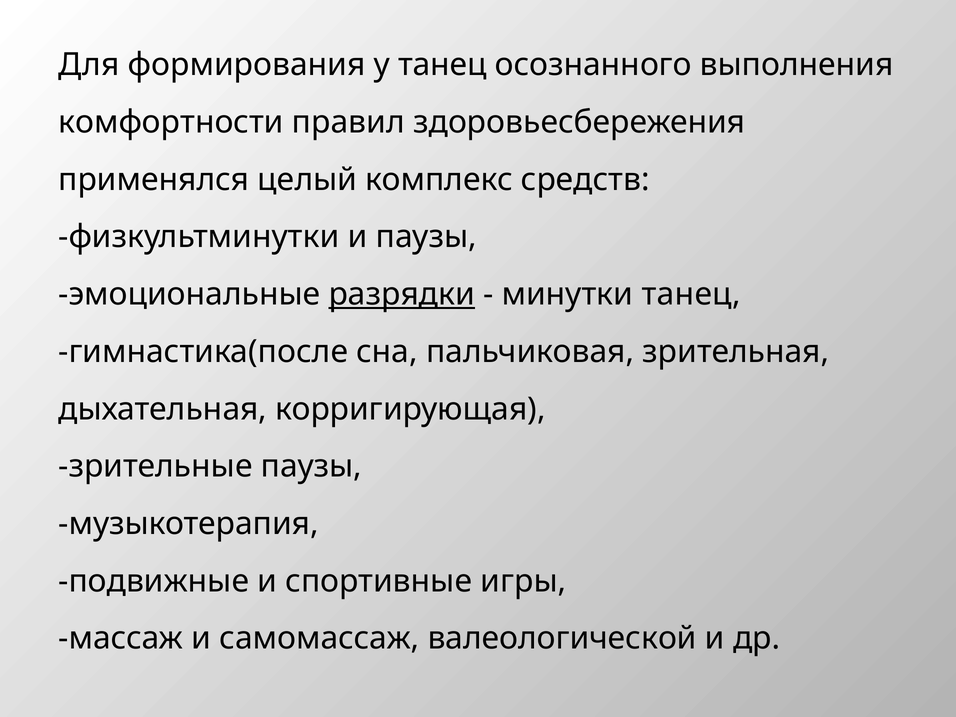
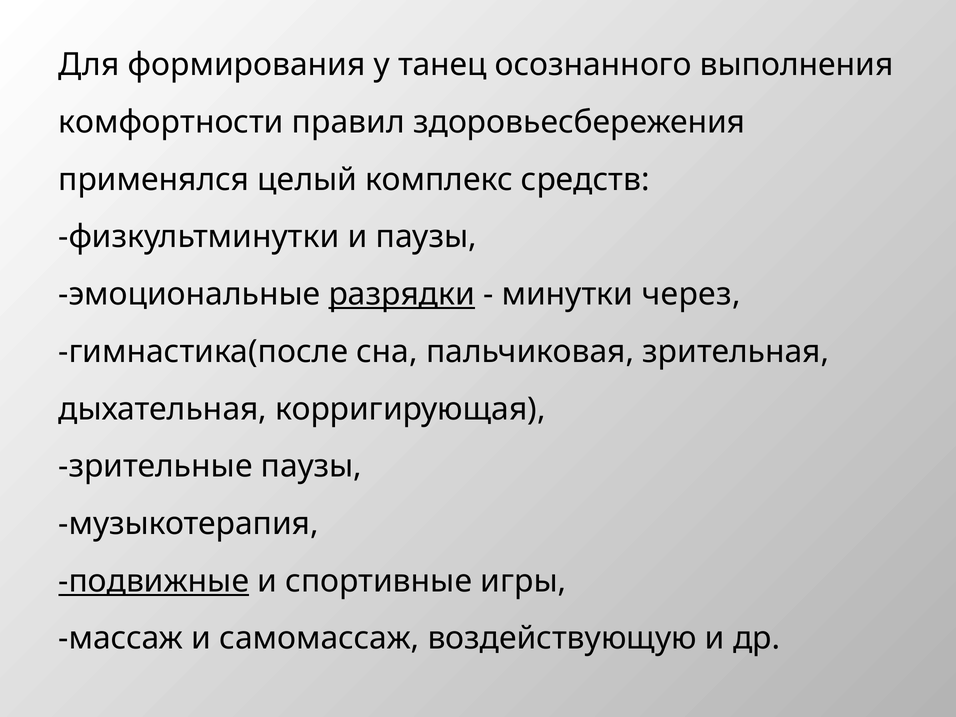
минутки танец: танец -> через
подвижные underline: none -> present
валеологической: валеологической -> воздействующую
